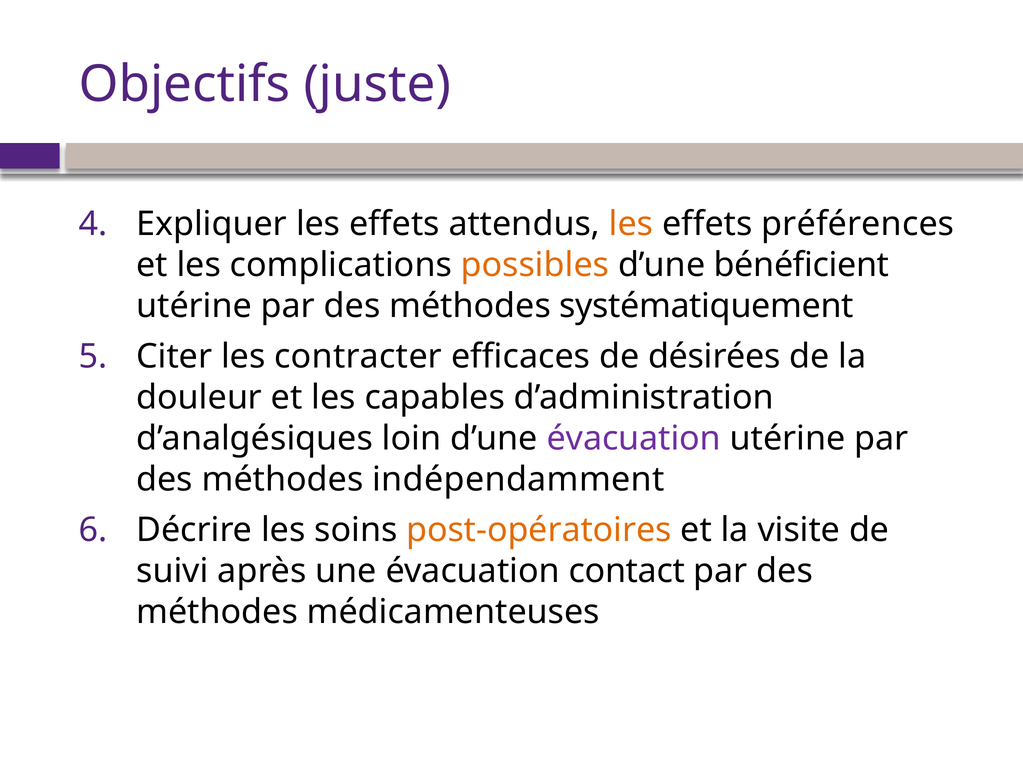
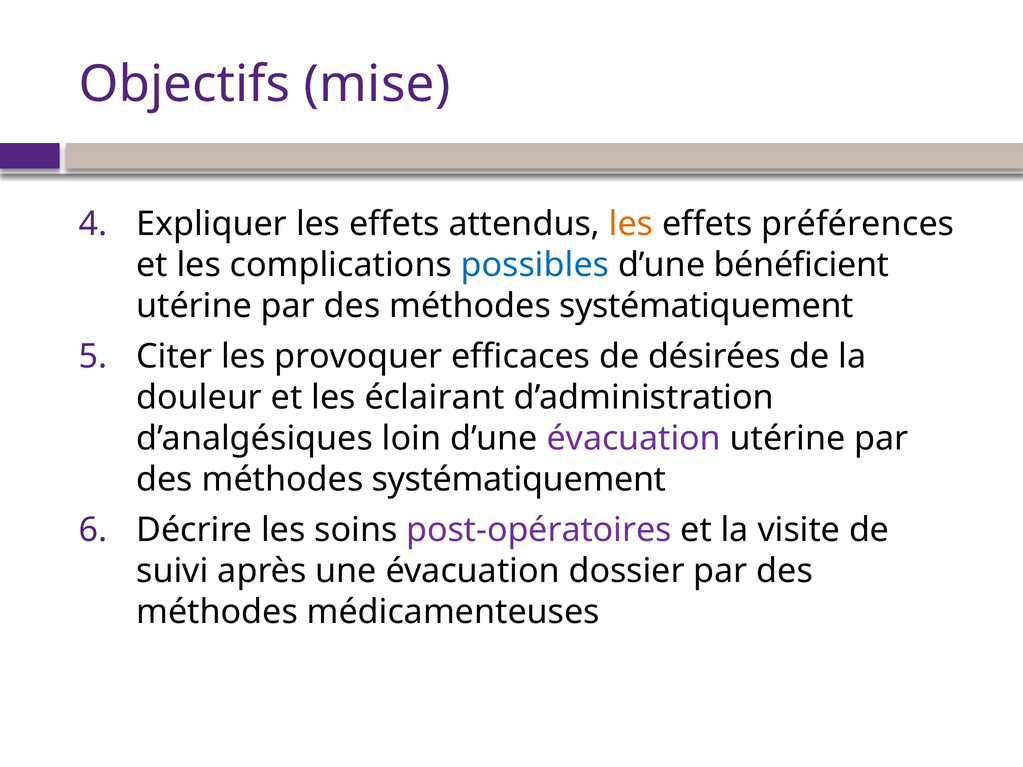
juste: juste -> mise
possibles colour: orange -> blue
contracter: contracter -> provoquer
capables: capables -> éclairant
indépendamment at (519, 480): indépendamment -> systématiquement
post-opératoires colour: orange -> purple
contact: contact -> dossier
